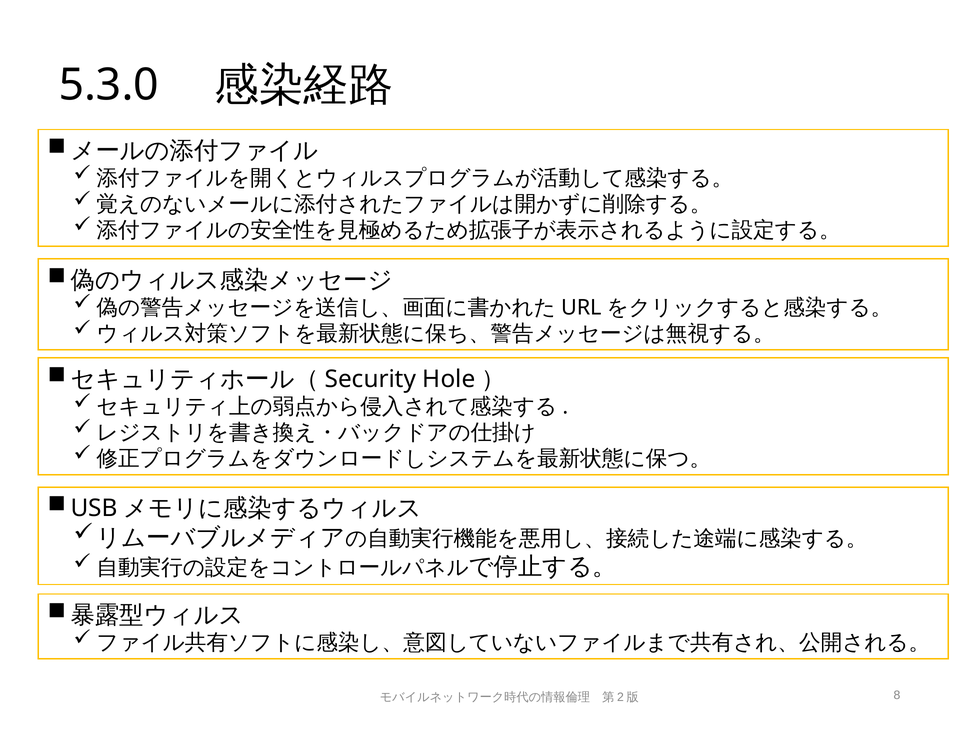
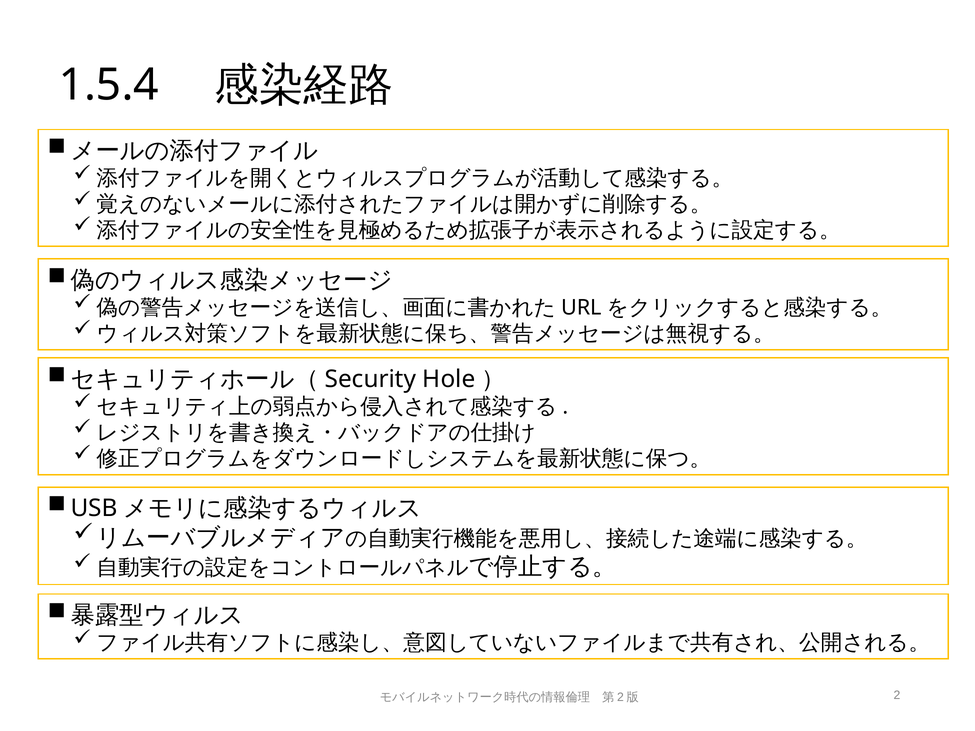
5.3.0: 5.3.0 -> 1.5.4
8: 8 -> 2
